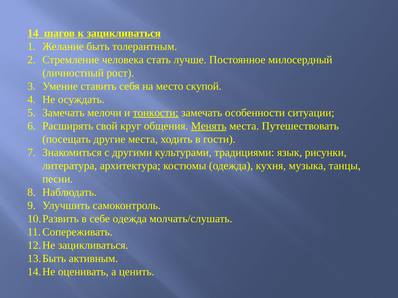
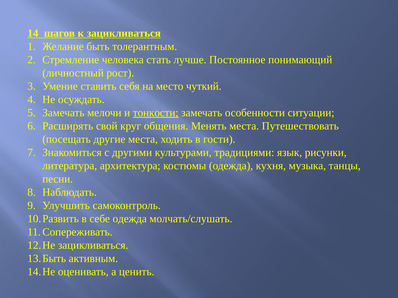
милосердный: милосердный -> понимающий
скупой: скупой -> чуткий
Менять underline: present -> none
